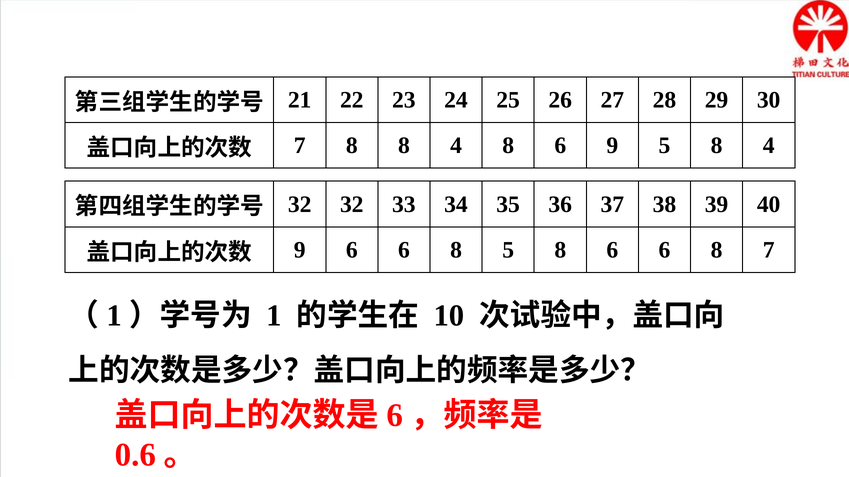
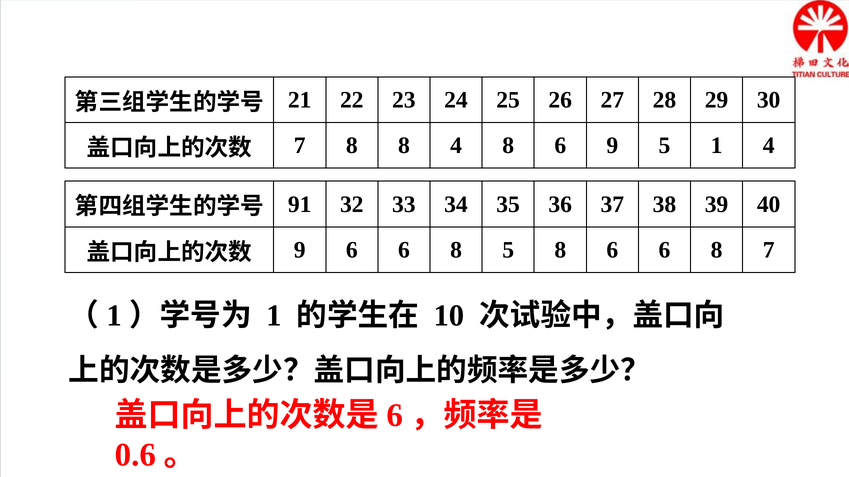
9 5 8: 8 -> 1
32 at (300, 204): 32 -> 91
